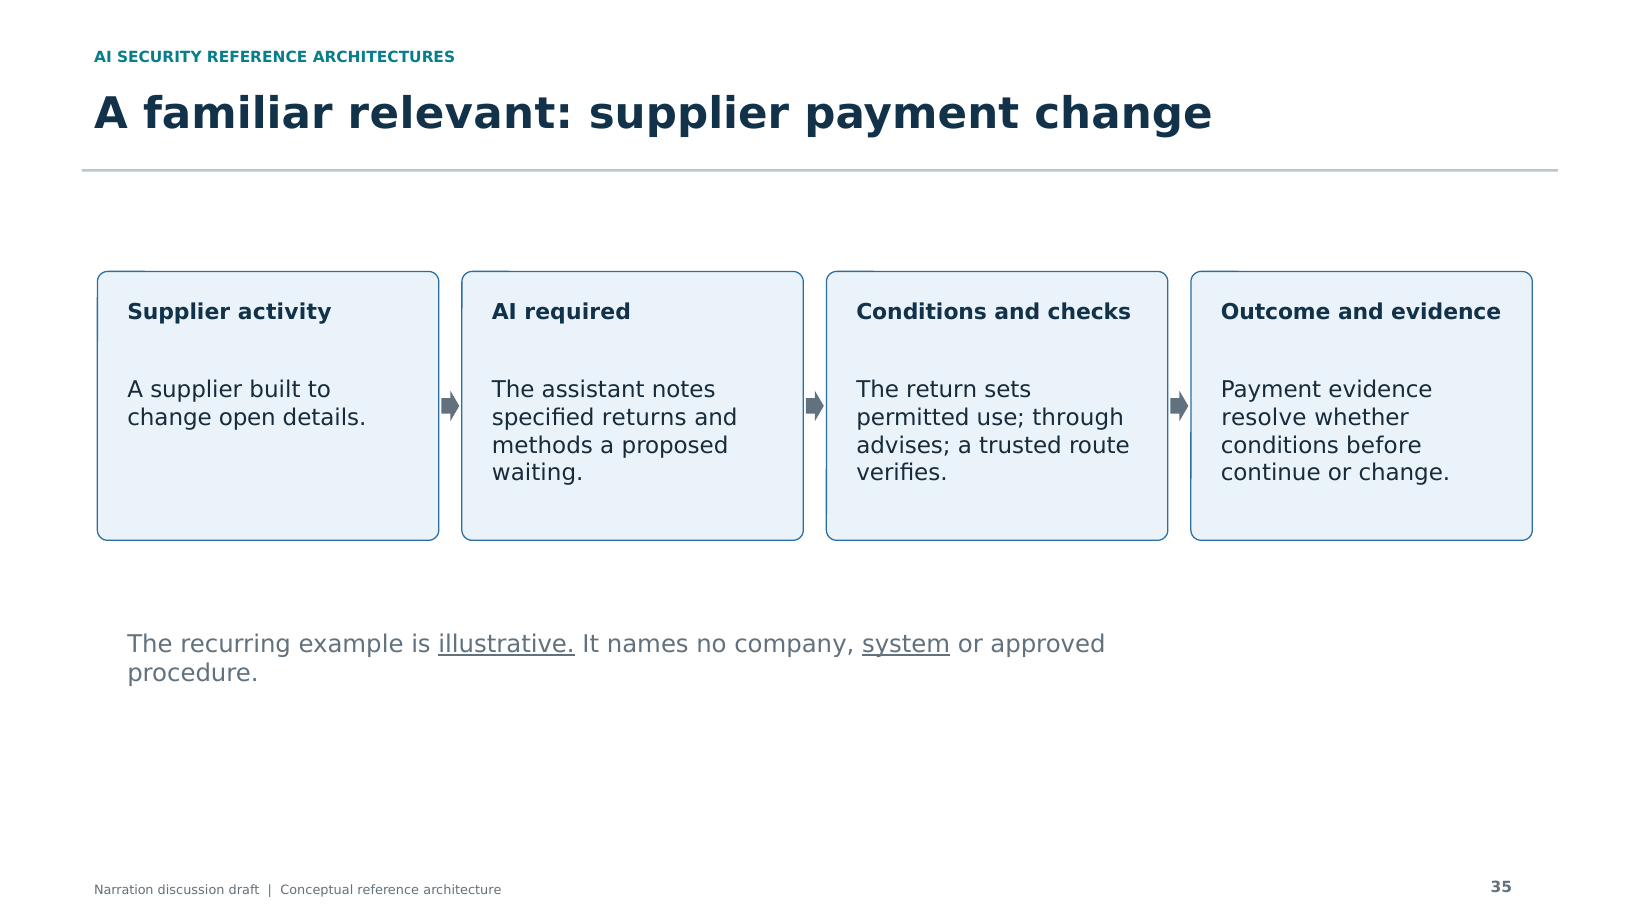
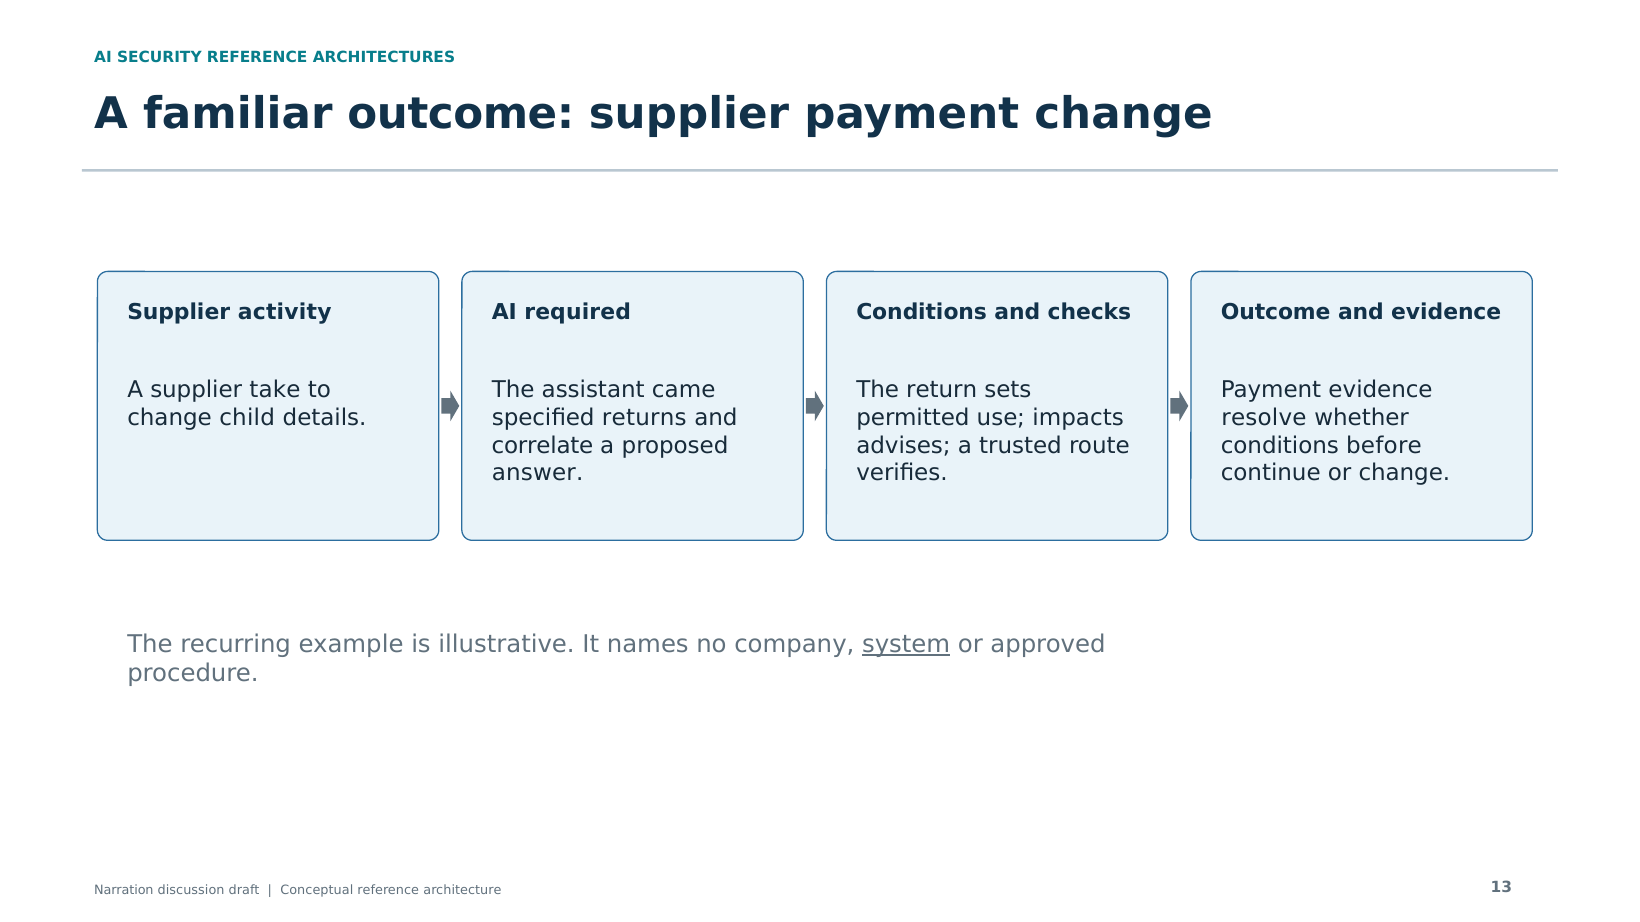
familiar relevant: relevant -> outcome
built: built -> take
notes: notes -> came
open: open -> child
through: through -> impacts
methods: methods -> correlate
waiting: waiting -> answer
illustrative underline: present -> none
35: 35 -> 13
